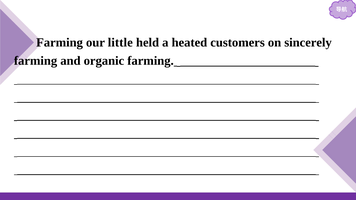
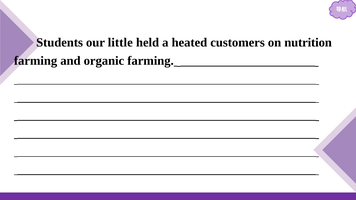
Farming at (60, 43): Farming -> Students
sincerely: sincerely -> nutrition
